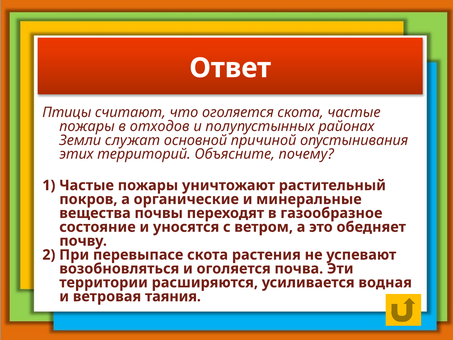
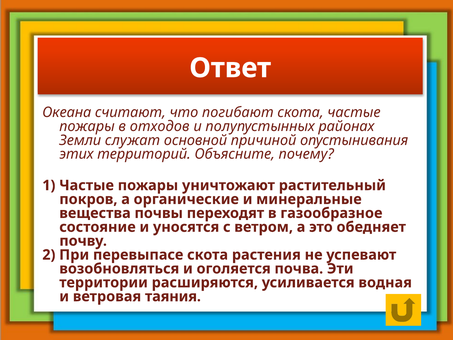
Птицы: Птицы -> Океана
что оголяется: оголяется -> погибают
